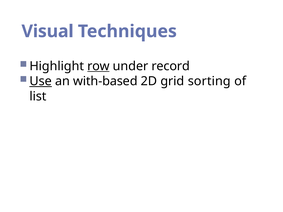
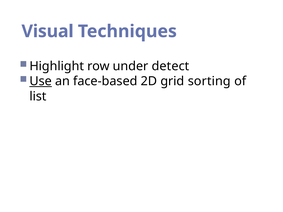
row underline: present -> none
record: record -> detect
with-based: with-based -> face-based
